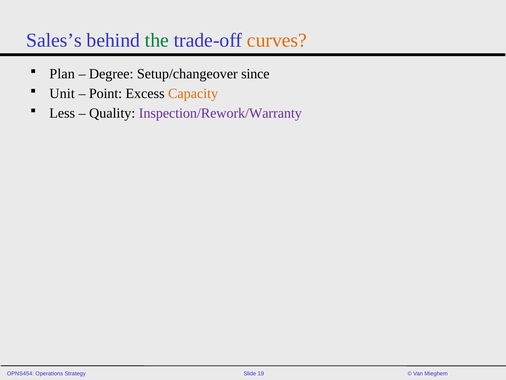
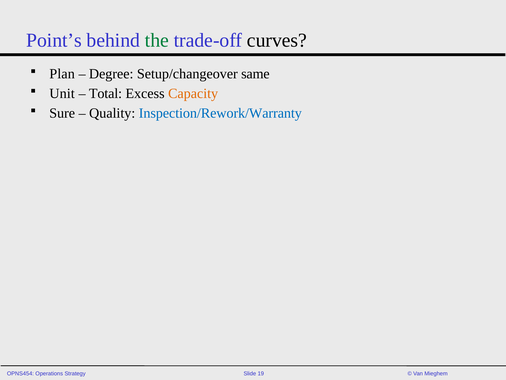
Sales’s: Sales’s -> Point’s
curves colour: orange -> black
since: since -> same
Point: Point -> Total
Less: Less -> Sure
Inspection/Rework/Warranty colour: purple -> blue
